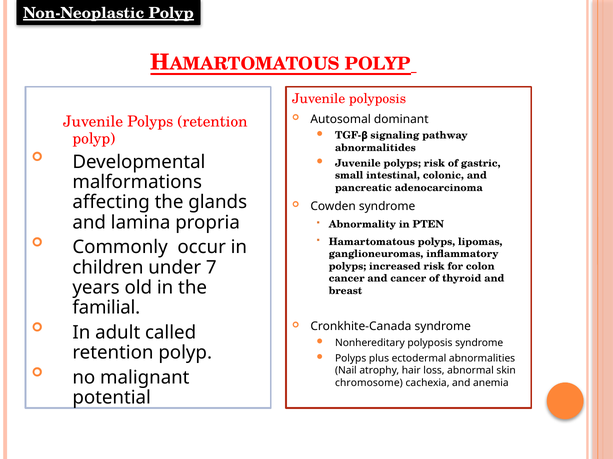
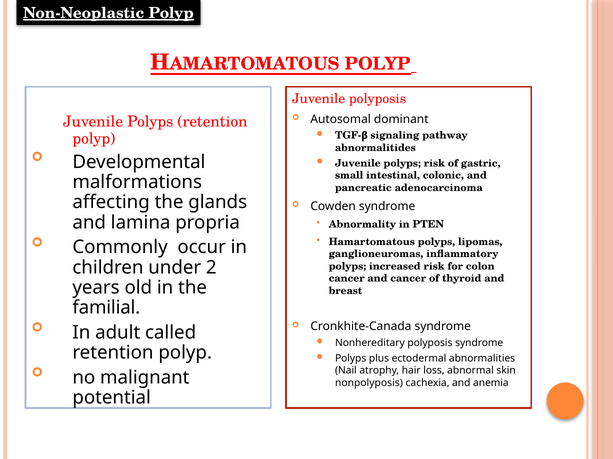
7: 7 -> 2
chromosome: chromosome -> nonpolyposis
